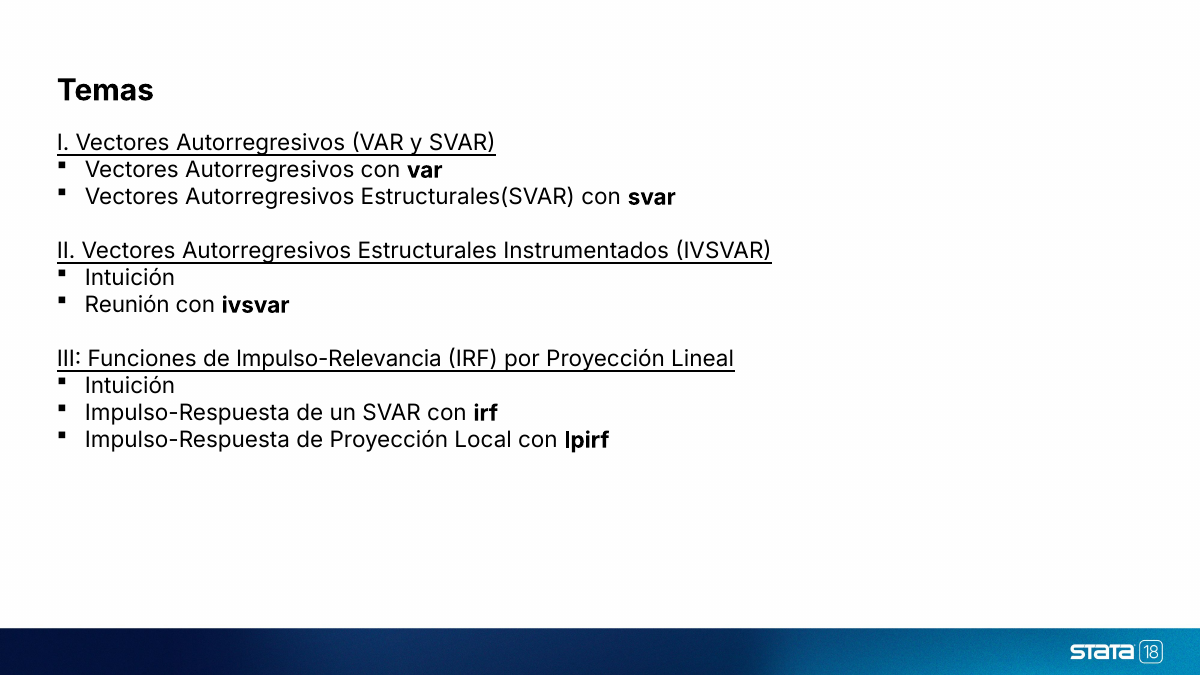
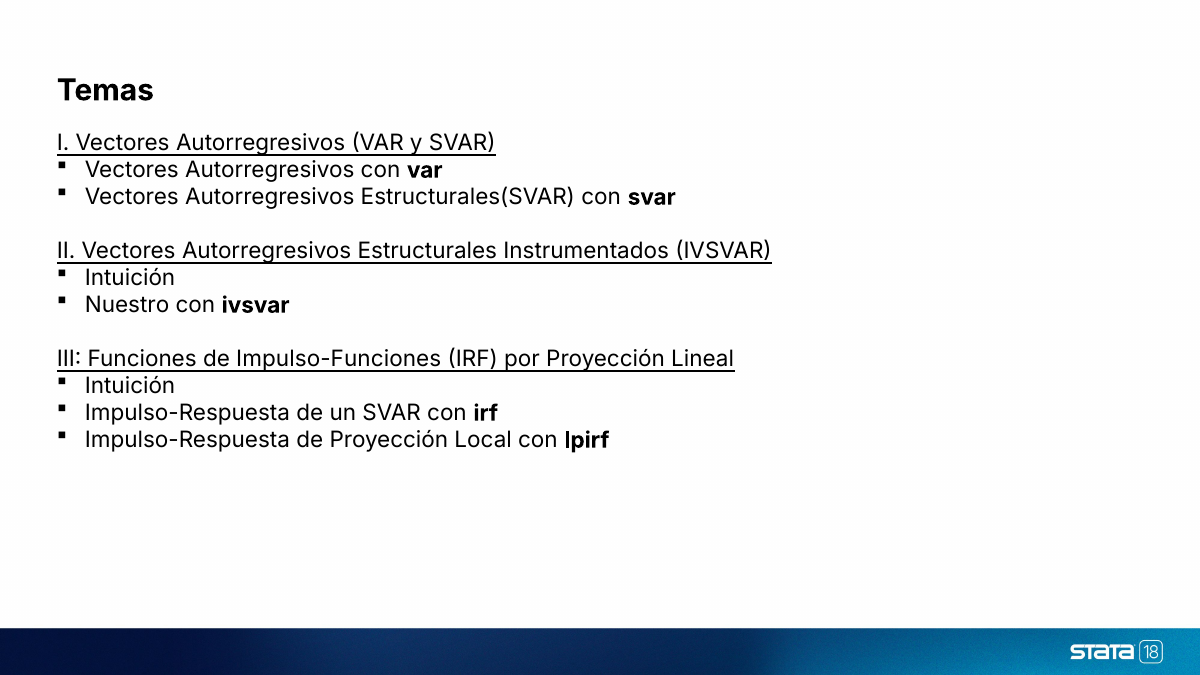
Reunión: Reunión -> Nuestro
Impulso-Relevancia: Impulso-Relevancia -> Impulso-Funciones
